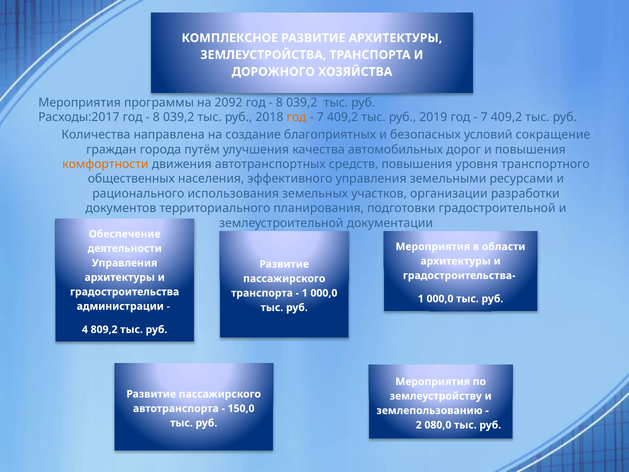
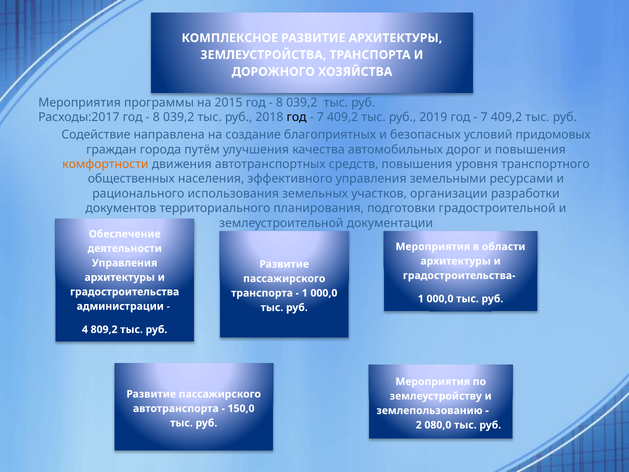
2092: 2092 -> 2015
год at (297, 117) colour: orange -> black
Количества: Количества -> Содействие
сокращение: сокращение -> придомовых
